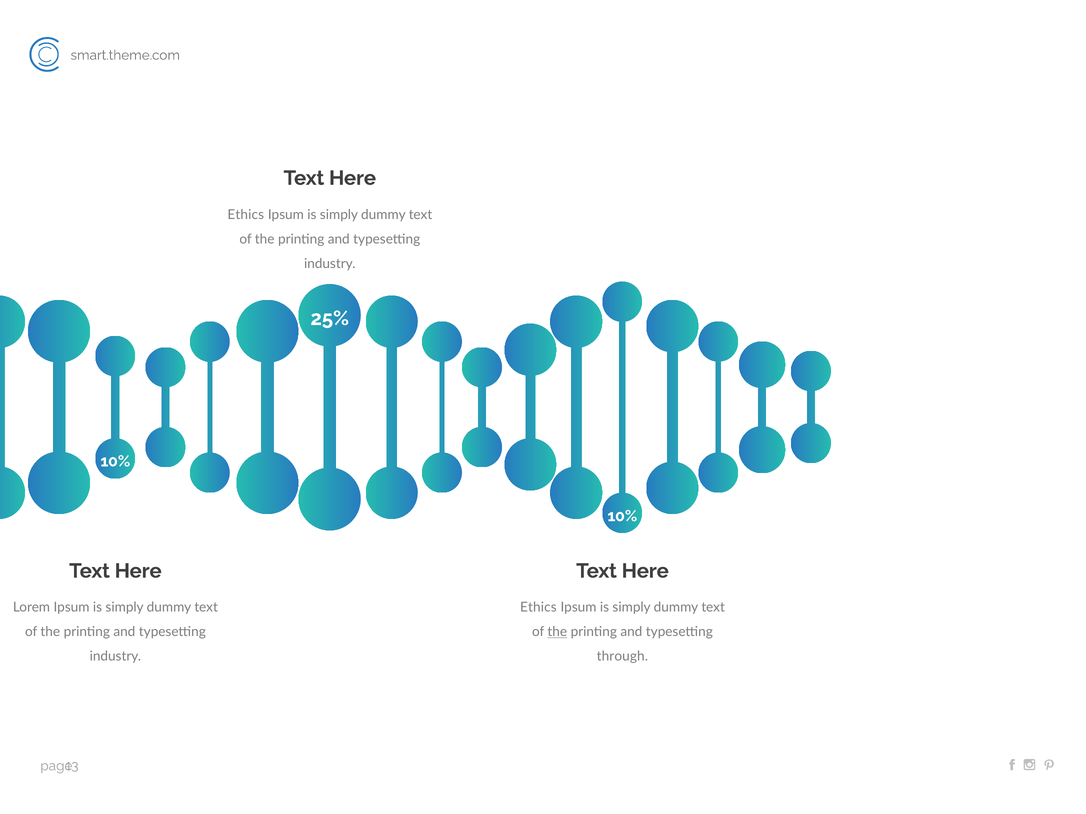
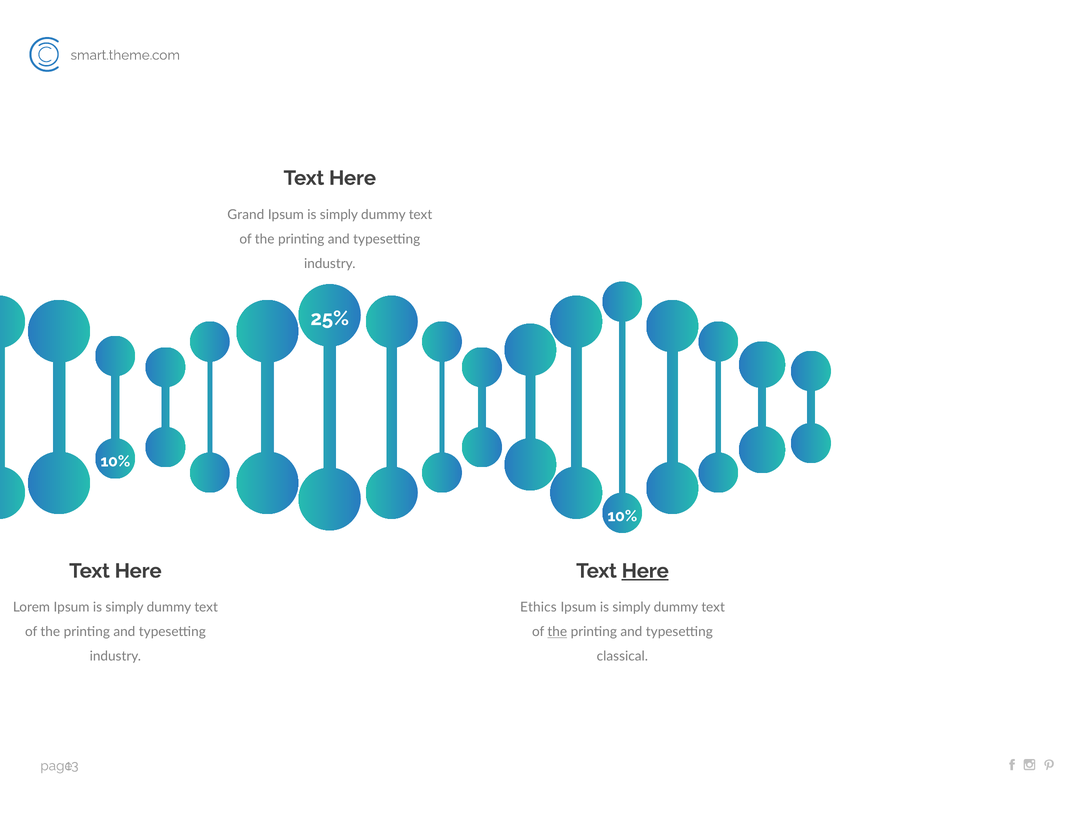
Ethics at (246, 215): Ethics -> Grand
Here at (645, 571) underline: none -> present
through: through -> classical
